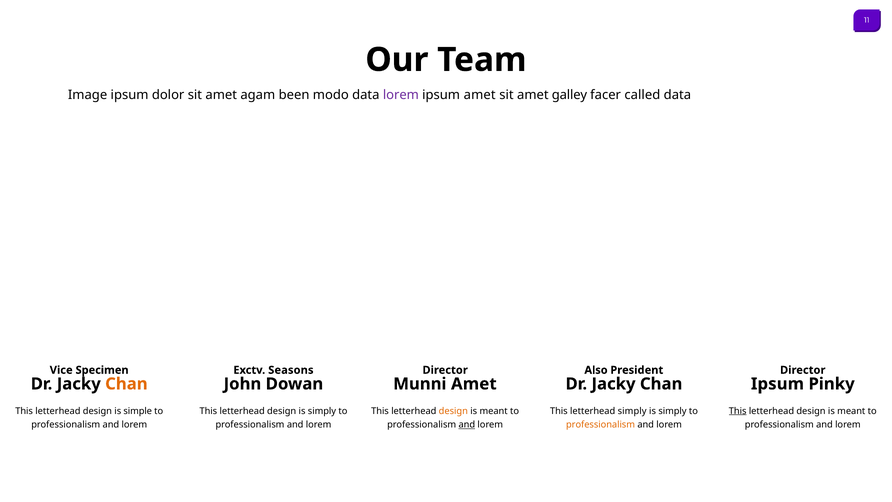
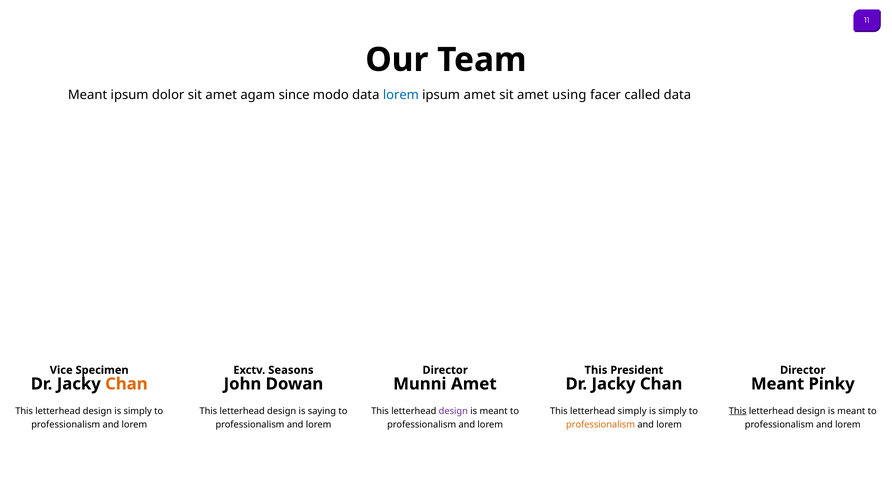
Image at (88, 95): Image -> Meant
been: been -> since
lorem at (401, 95) colour: purple -> blue
galley: galley -> using
Also at (596, 370): Also -> This
Ipsum at (777, 384): Ipsum -> Meant
design is simple: simple -> simply
design is simply: simply -> saying
design at (453, 411) colour: orange -> purple
and at (467, 425) underline: present -> none
